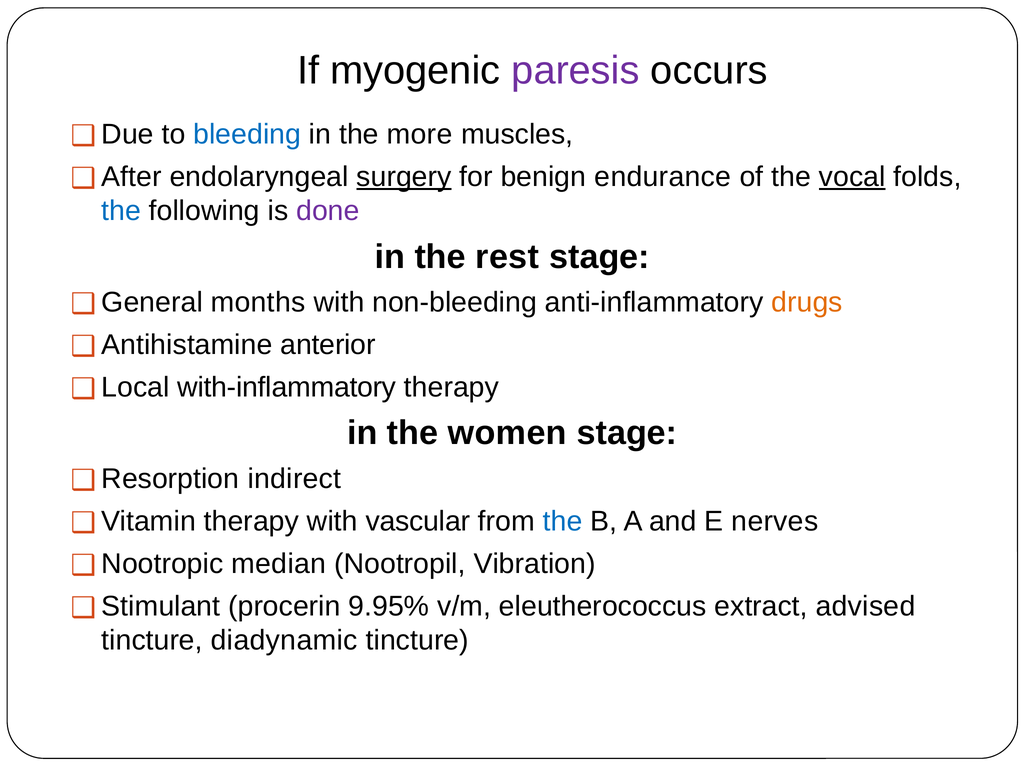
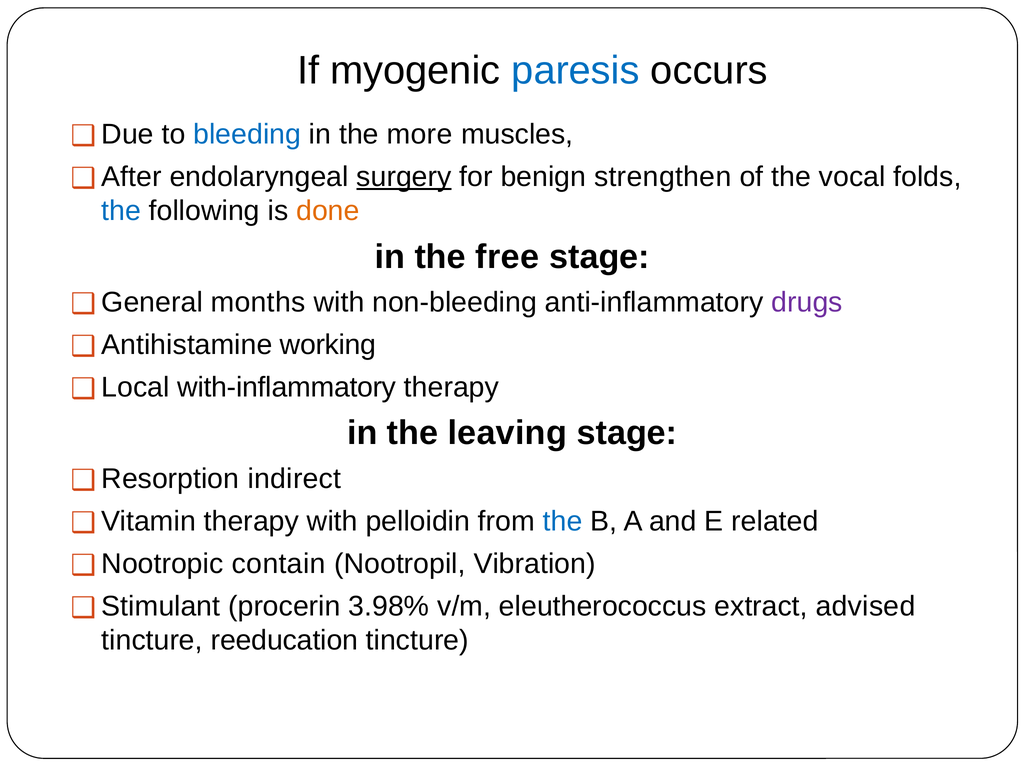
paresis colour: purple -> blue
endurance: endurance -> strengthen
vocal underline: present -> none
done colour: purple -> orange
rest: rest -> free
drugs colour: orange -> purple
anterior: anterior -> working
women: women -> leaving
vascular: vascular -> pelloidin
nerves: nerves -> related
median: median -> contain
9.95%: 9.95% -> 3.98%
diadynamic: diadynamic -> reeducation
